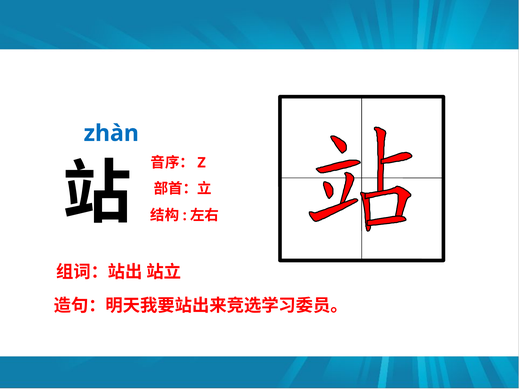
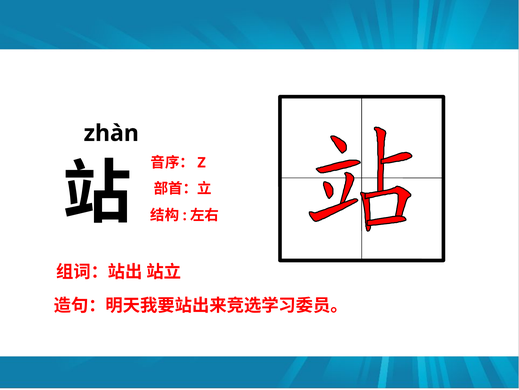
zhàn colour: blue -> black
